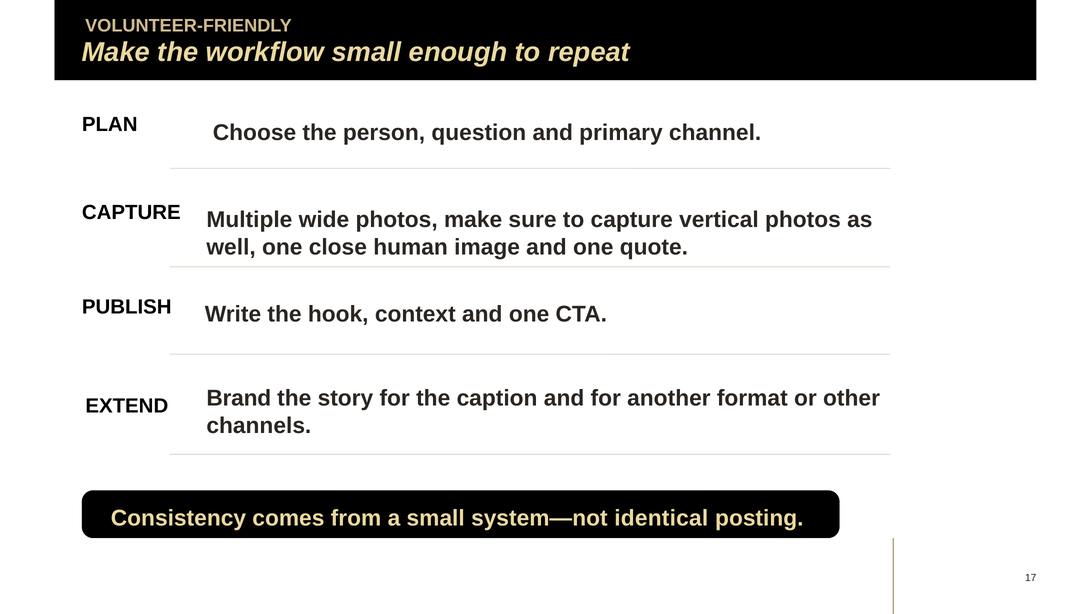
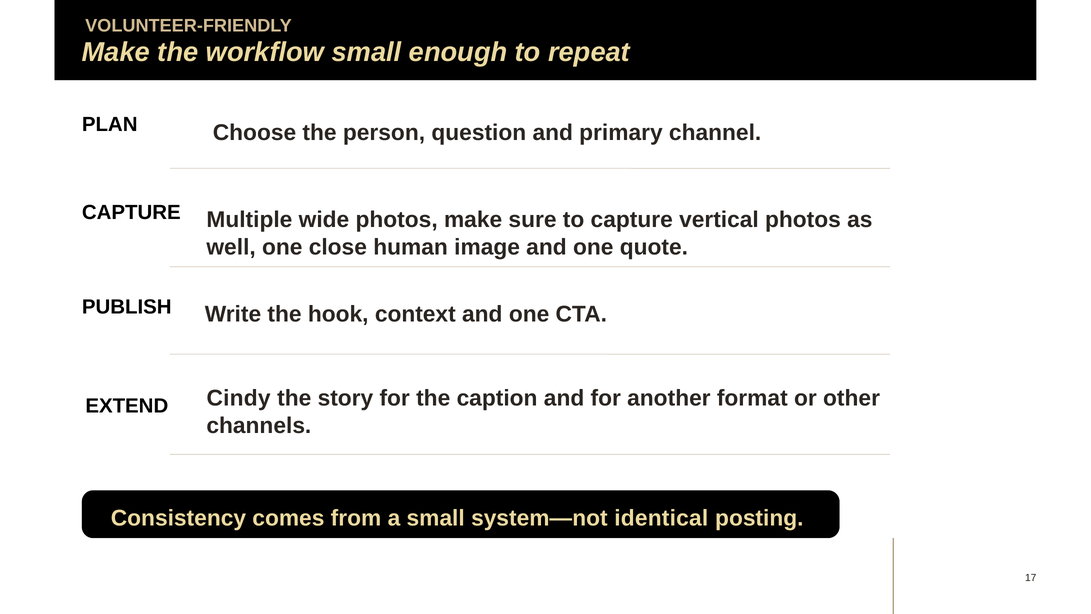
Brand: Brand -> Cindy
